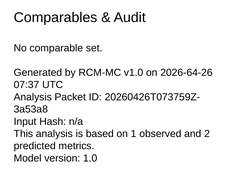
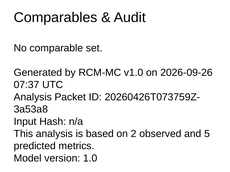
2026-64-26: 2026-64-26 -> 2026-09-26
1: 1 -> 2
2: 2 -> 5
